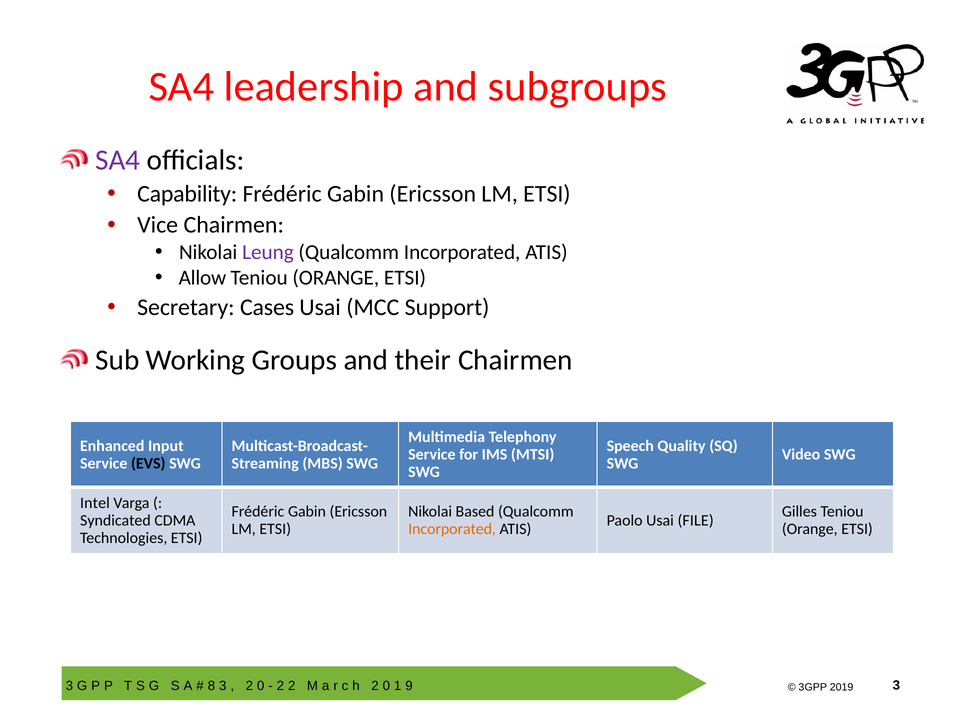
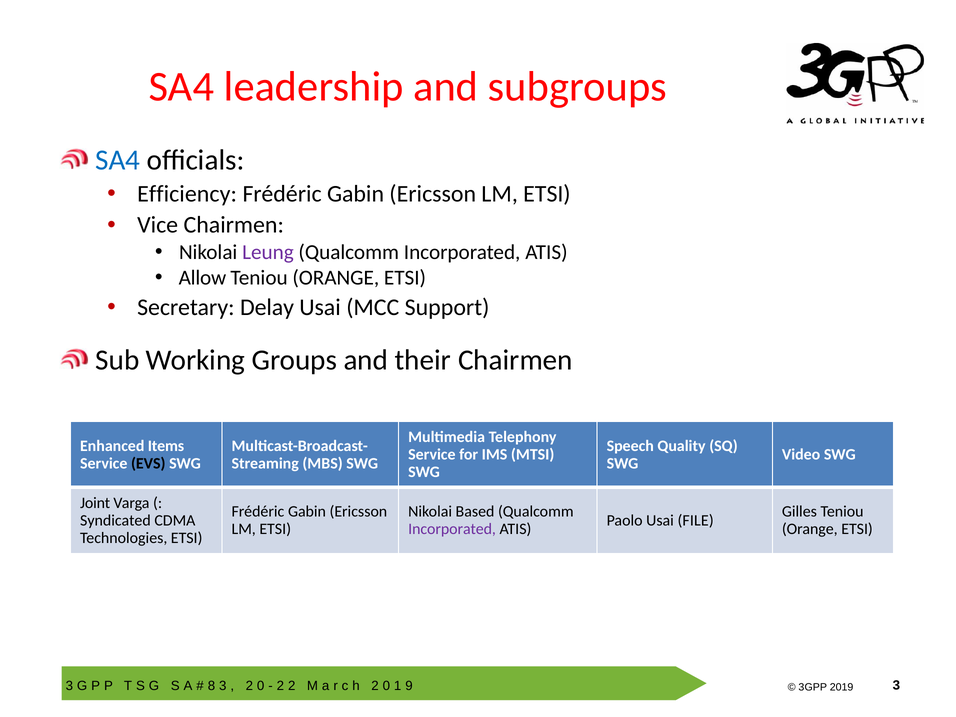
SA4 at (118, 160) colour: purple -> blue
Capability: Capability -> Efficiency
Cases: Cases -> Delay
Input: Input -> Items
Intel: Intel -> Joint
Incorporated at (452, 529) colour: orange -> purple
